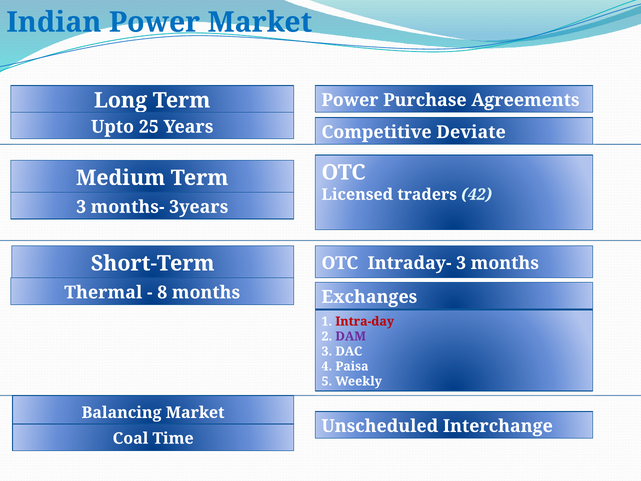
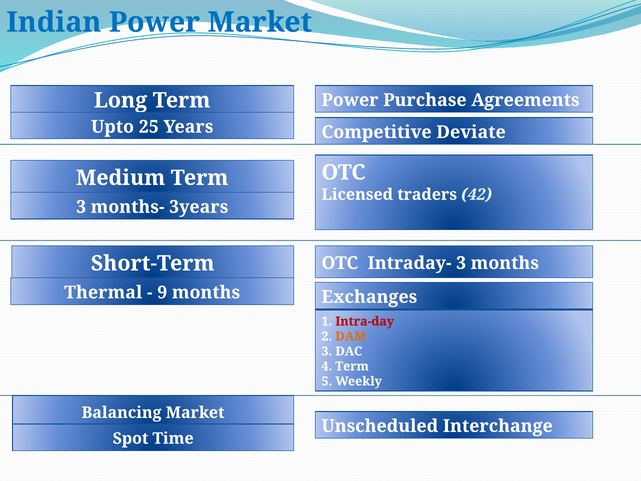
8: 8 -> 9
DAM colour: purple -> orange
4 Paisa: Paisa -> Term
Coal: Coal -> Spot
